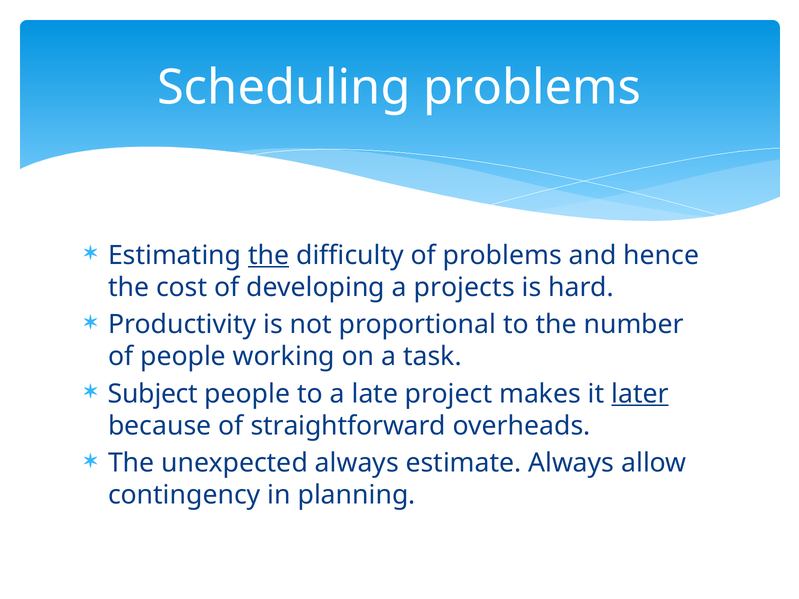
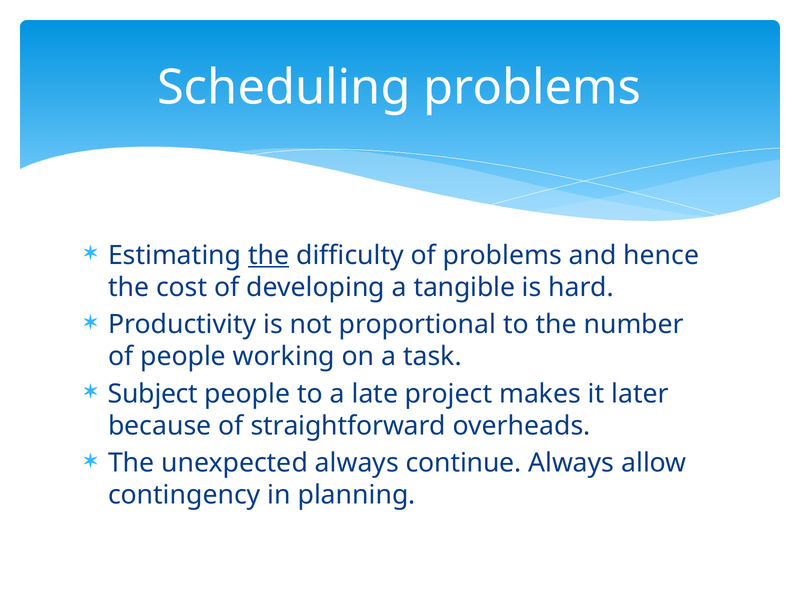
projects: projects -> tangible
later underline: present -> none
estimate: estimate -> continue
